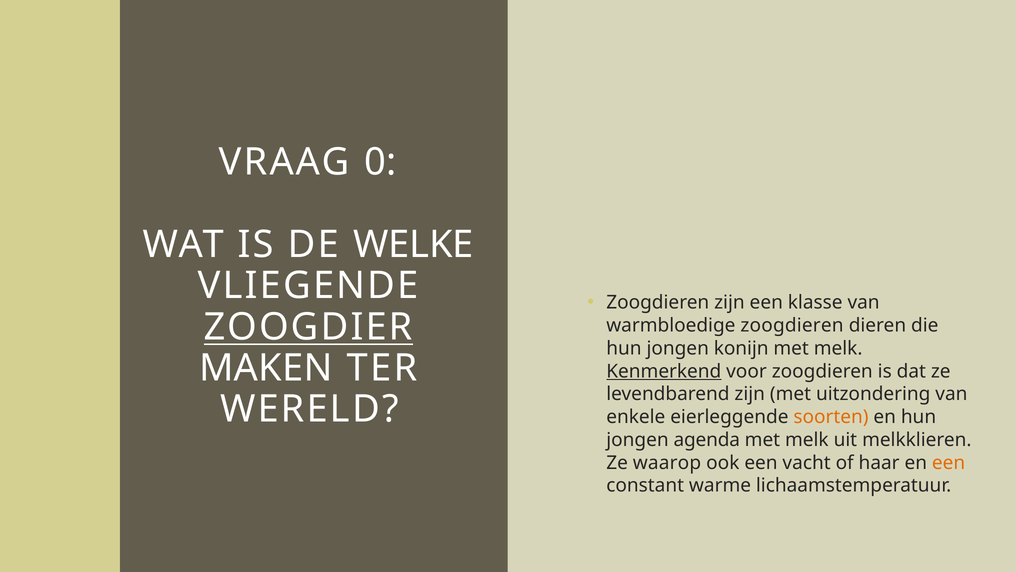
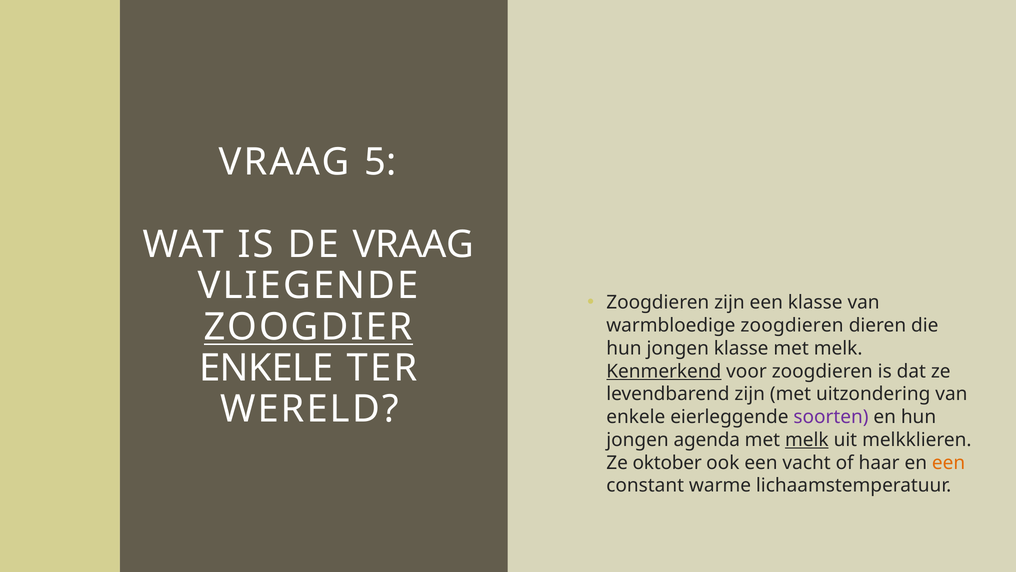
0: 0 -> 5
DE WELKE: WELKE -> VRAAG
jongen konijn: konijn -> klasse
MAKEN at (266, 368): MAKEN -> ENKELE
soorten colour: orange -> purple
melk at (807, 439) underline: none -> present
waarop: waarop -> oktober
